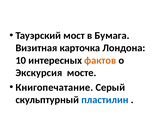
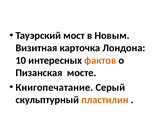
Бумага: Бумага -> Новым
Экскурсия: Экскурсия -> Пизанская
пластилин colour: blue -> orange
